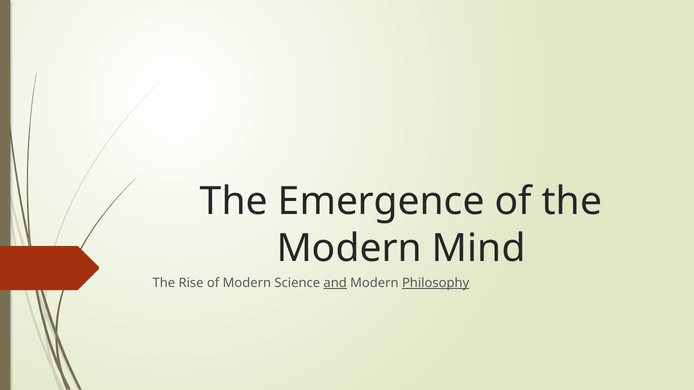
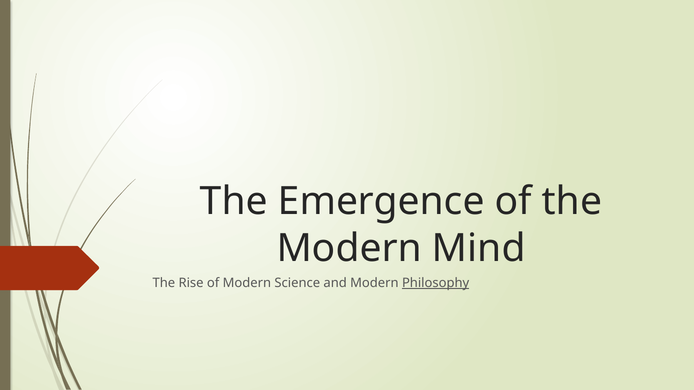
and underline: present -> none
